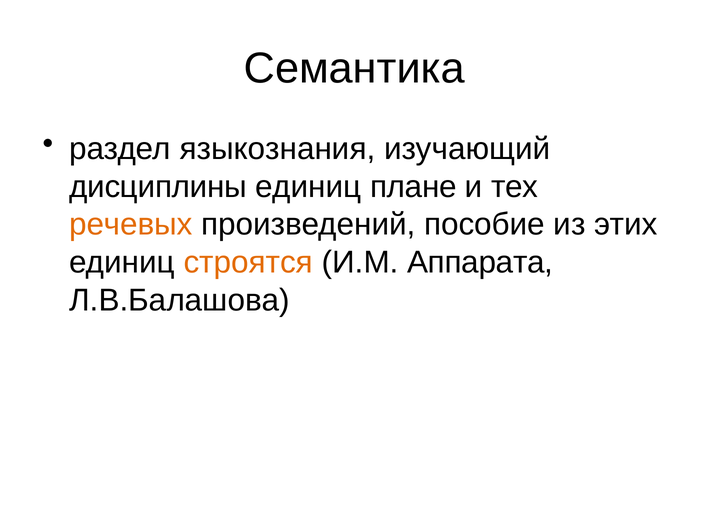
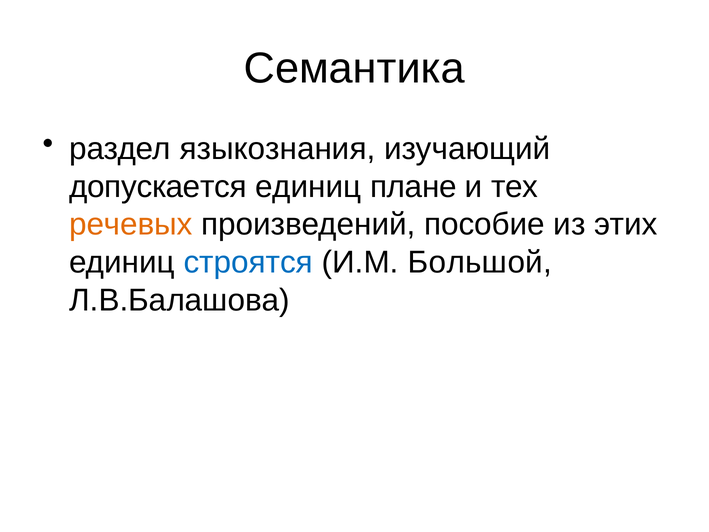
дисциплины: дисциплины -> допускается
строятся colour: orange -> blue
Аппарата: Аппарата -> Большой
